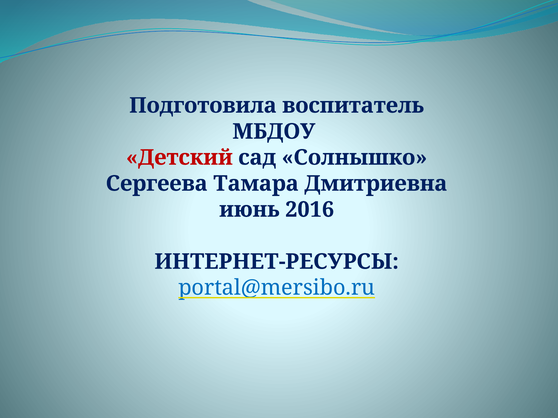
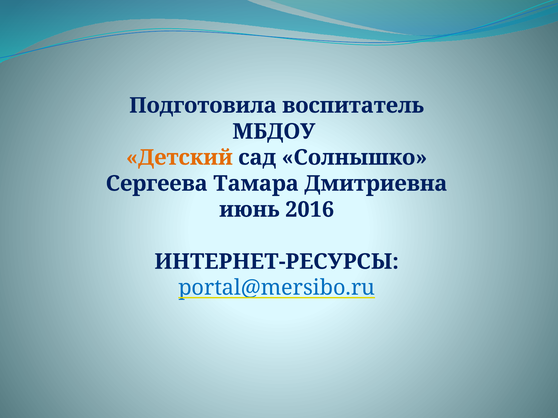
Детский colour: red -> orange
